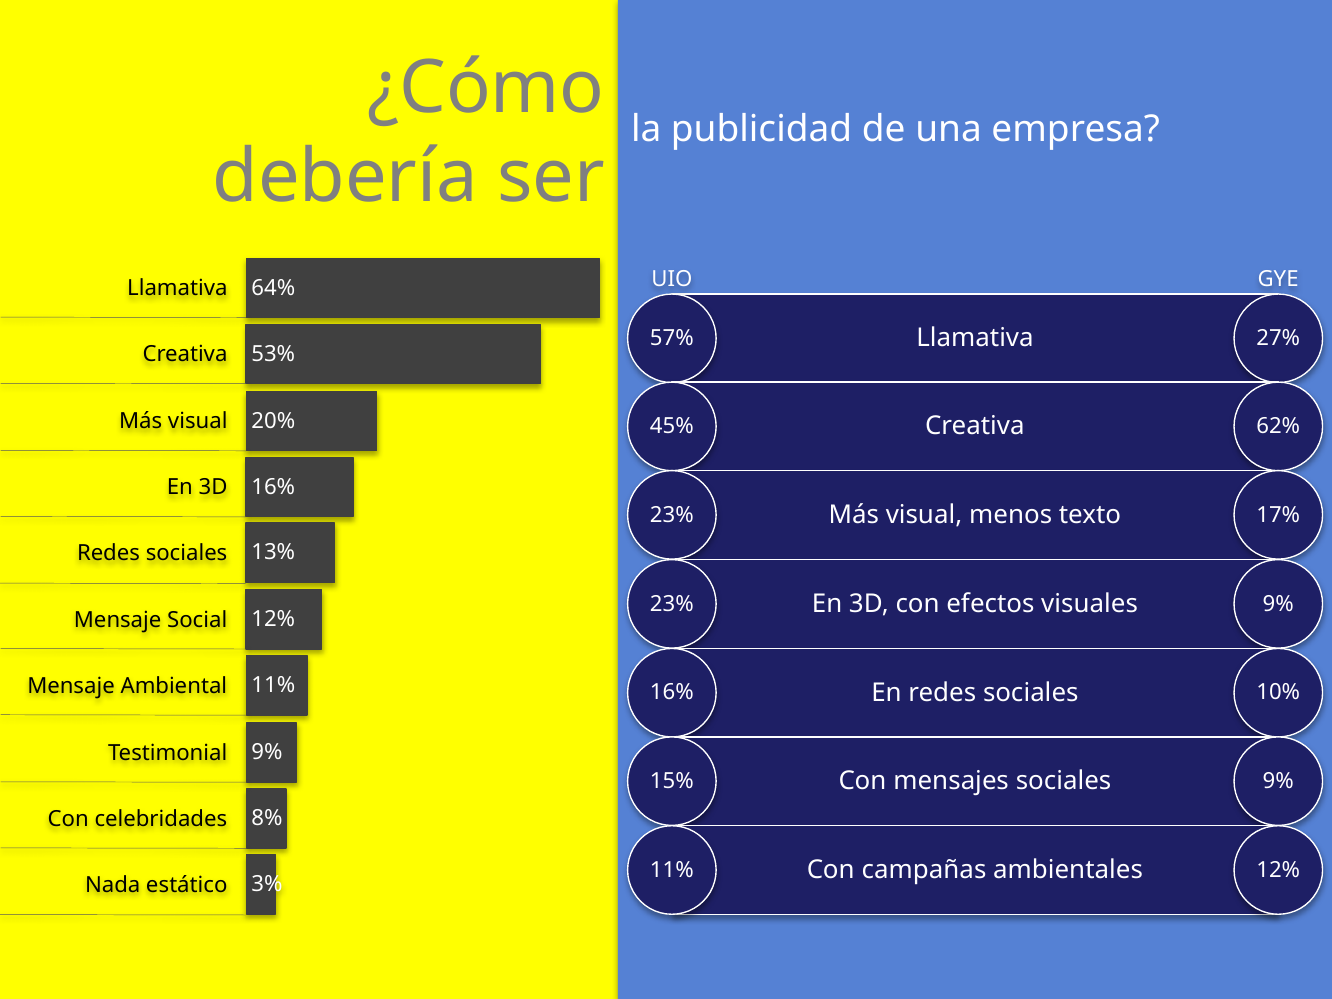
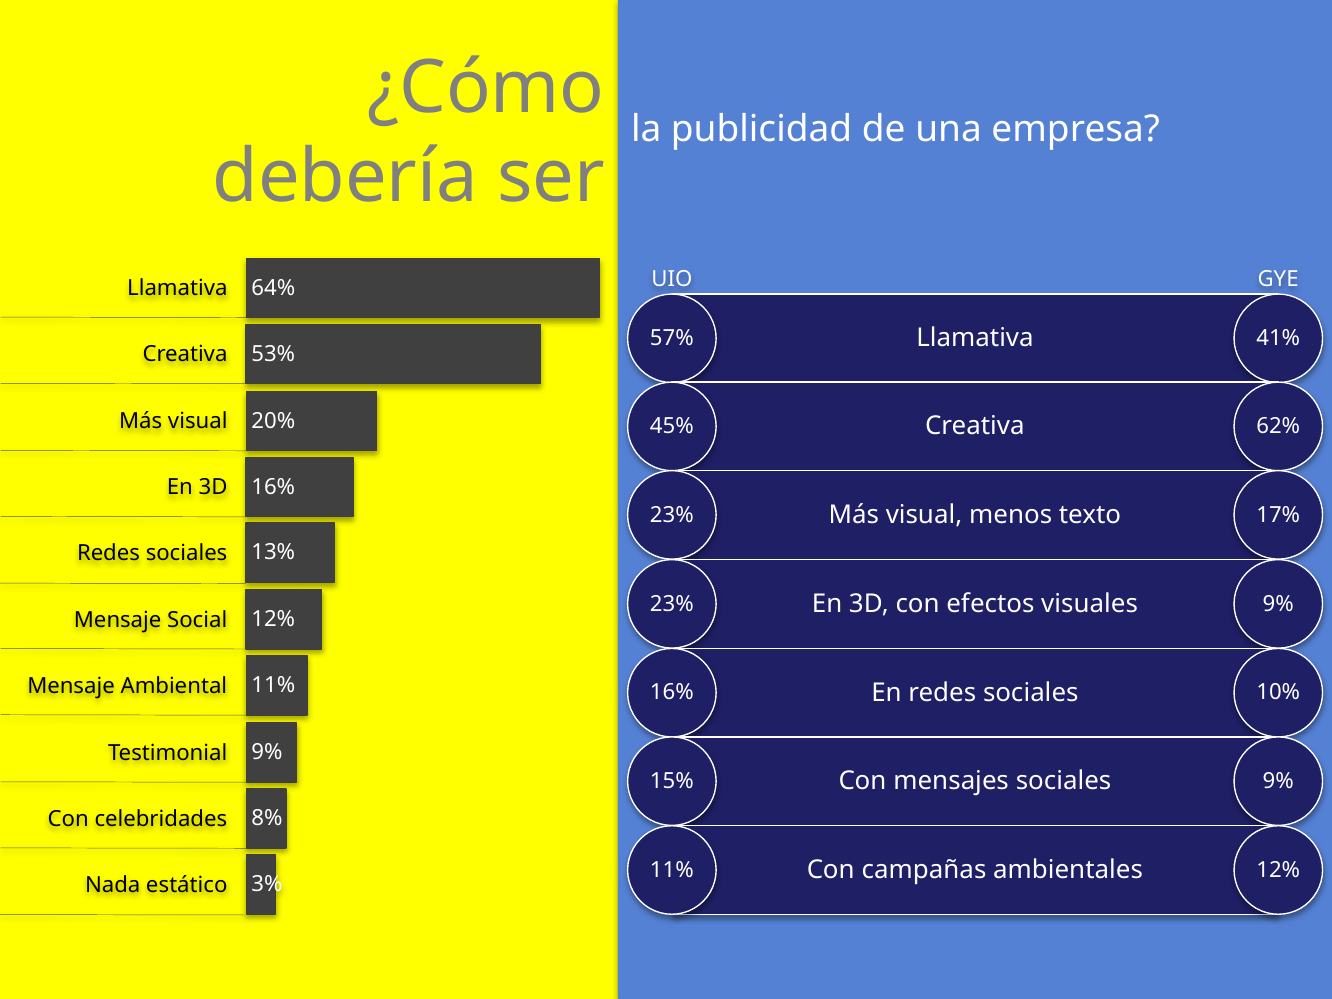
27%: 27% -> 41%
